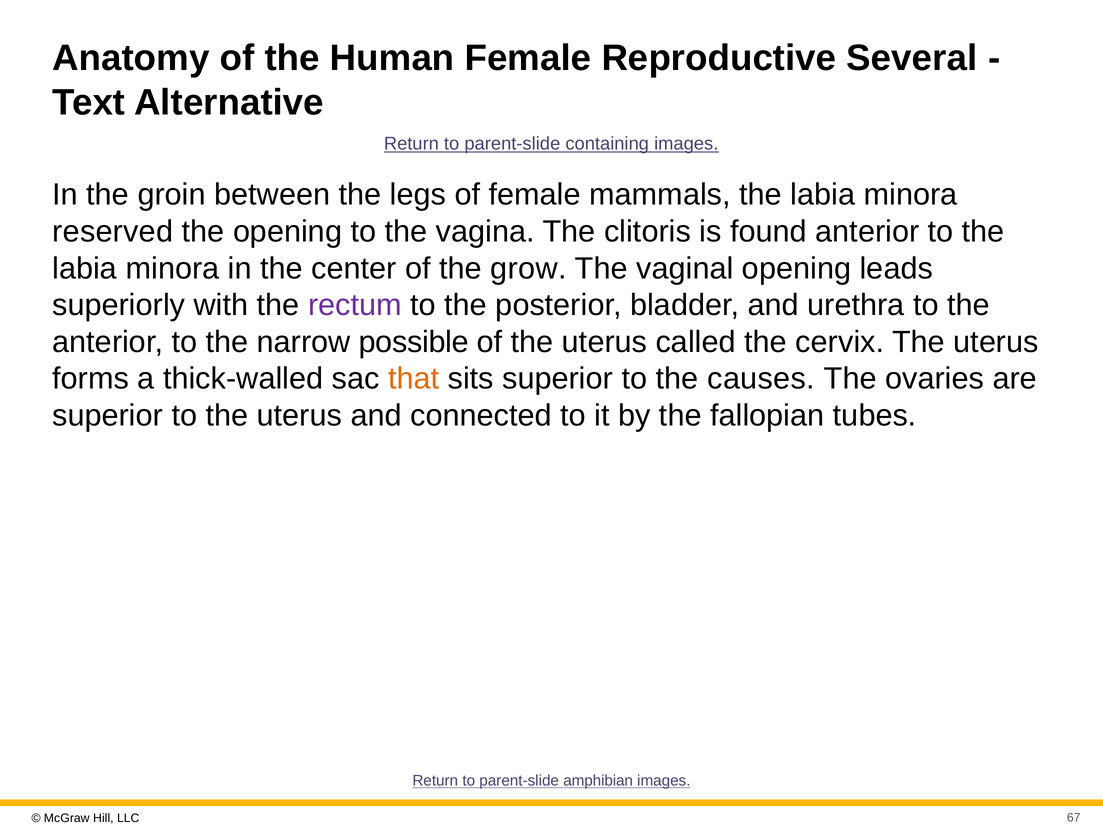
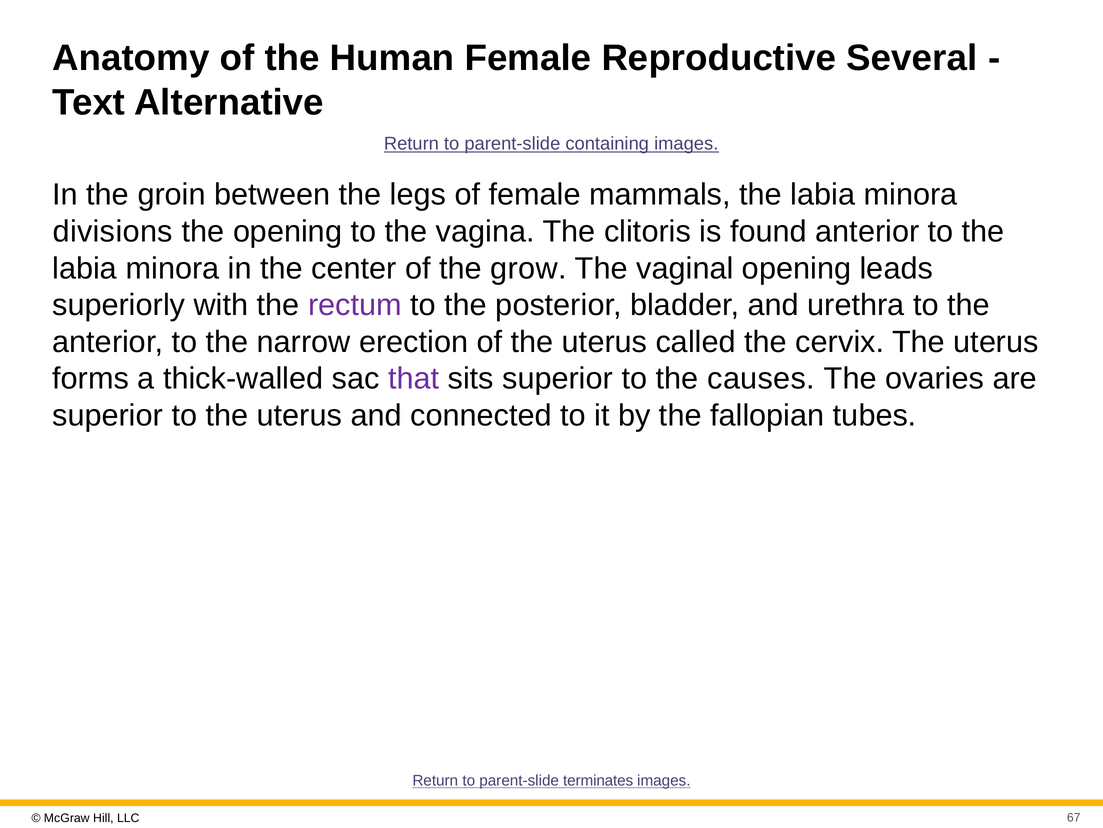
reserved: reserved -> divisions
possible: possible -> erection
that colour: orange -> purple
amphibian: amphibian -> terminates
